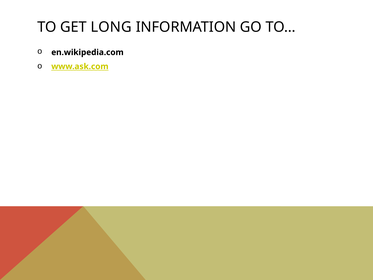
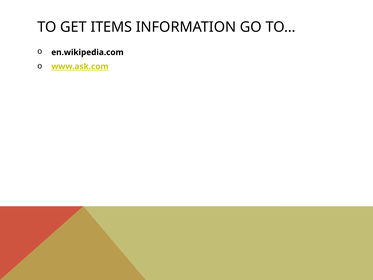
LONG: LONG -> ITEMS
